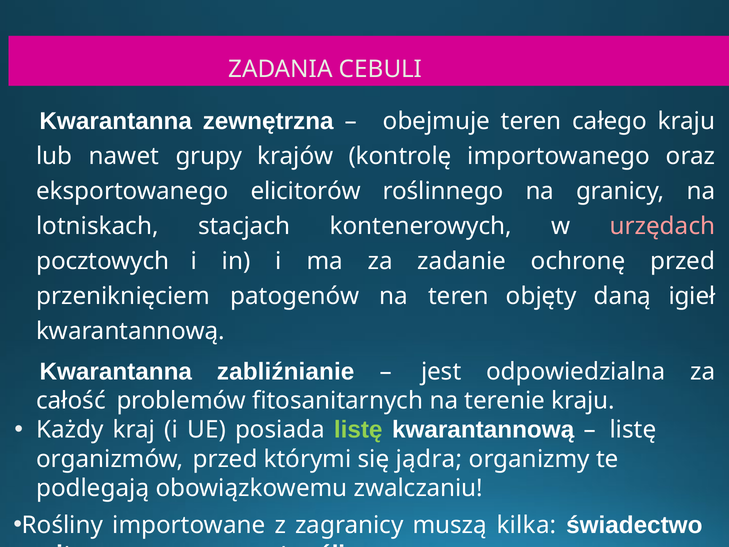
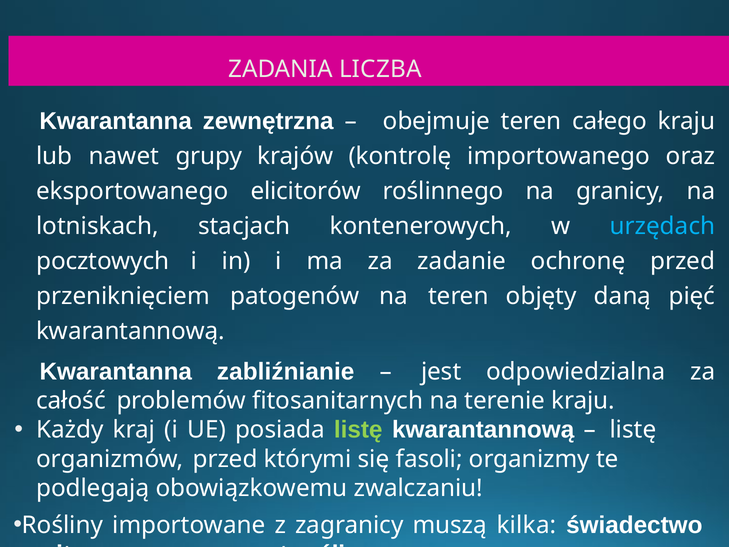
CEBULI: CEBULI -> LICZBA
urzędach colour: pink -> light blue
igieł: igieł -> pięć
jądra: jądra -> fasoli
